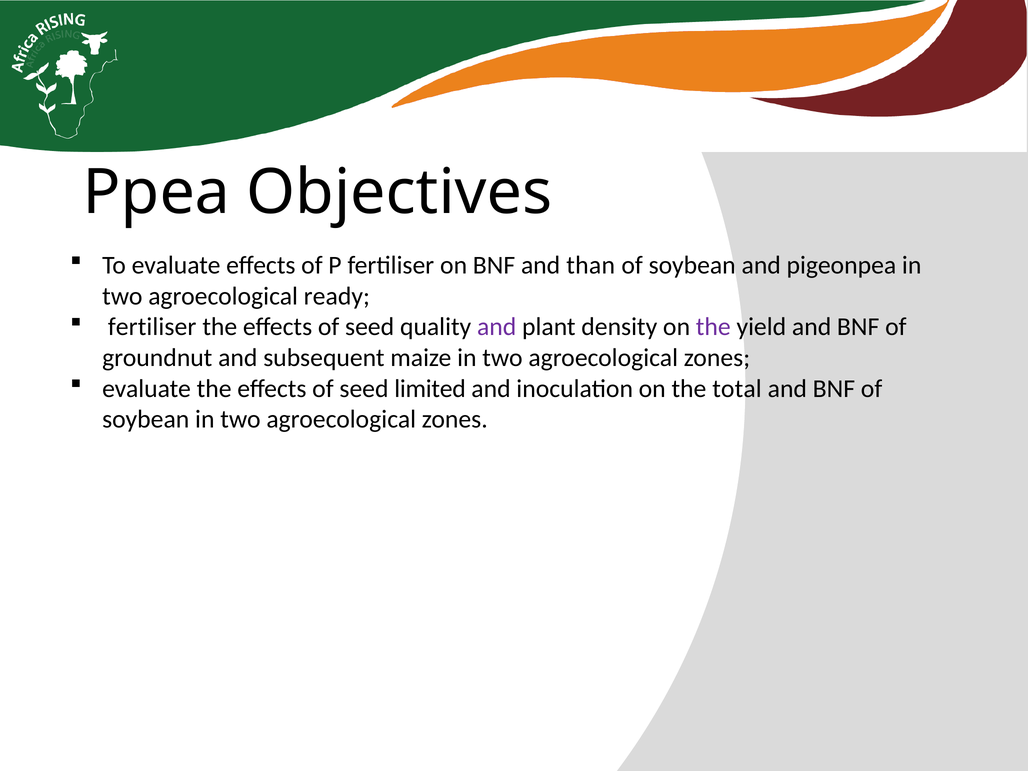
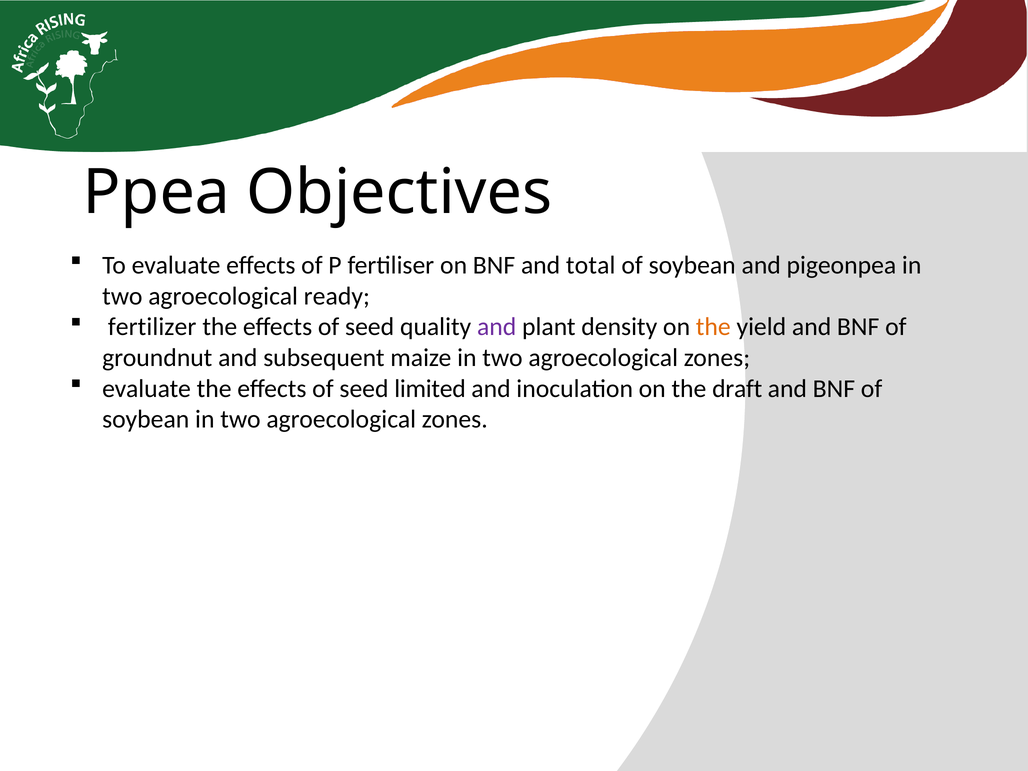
than: than -> total
fertiliser at (152, 327): fertiliser -> fertilizer
the at (713, 327) colour: purple -> orange
total: total -> draft
